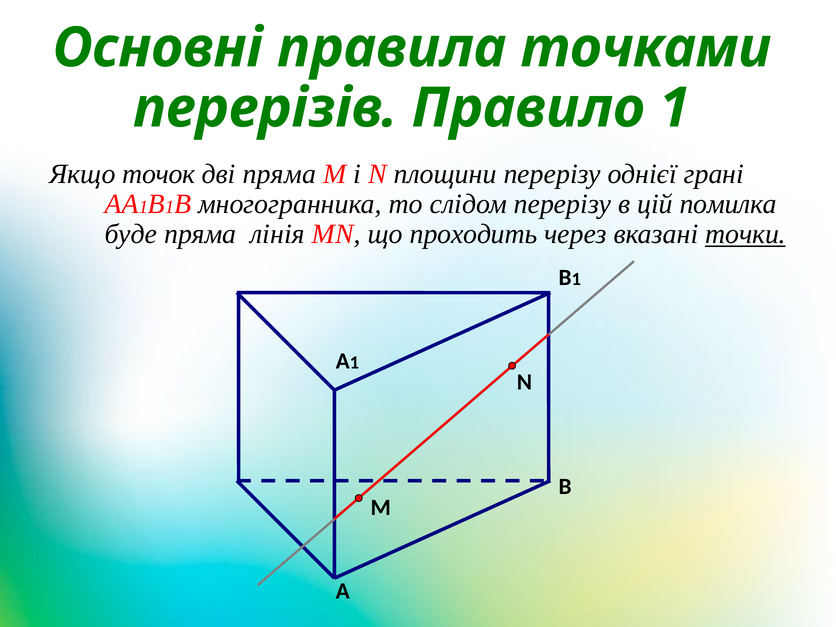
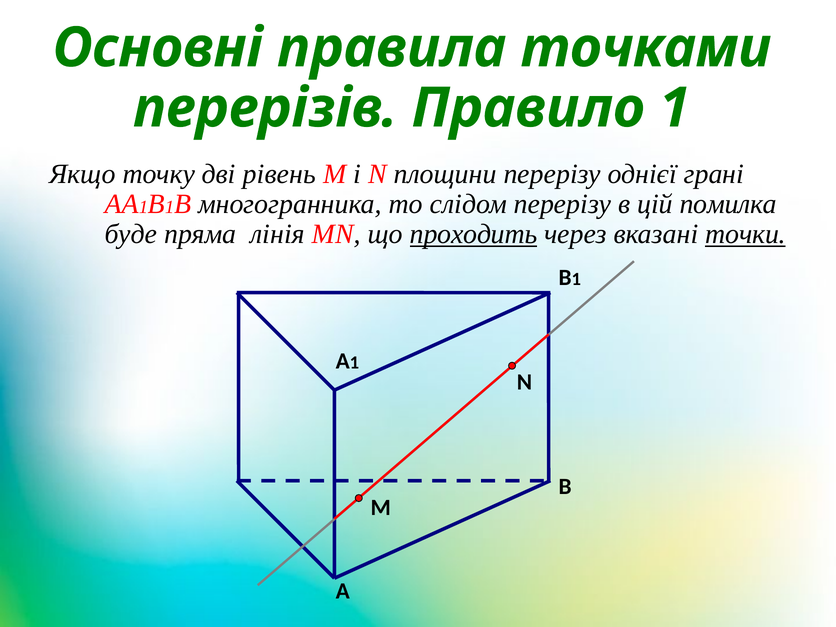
точок: точок -> точку
дві пряма: пряма -> рівень
проходить underline: none -> present
